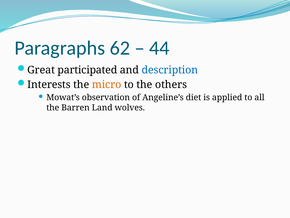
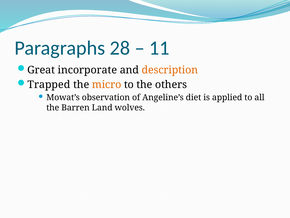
62: 62 -> 28
44: 44 -> 11
participated: participated -> incorporate
description colour: blue -> orange
Interests: Interests -> Trapped
